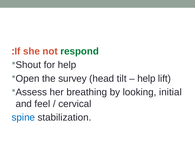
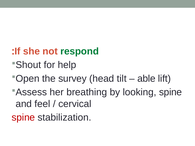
help at (146, 79): help -> able
looking initial: initial -> spine
spine at (23, 118) colour: blue -> red
